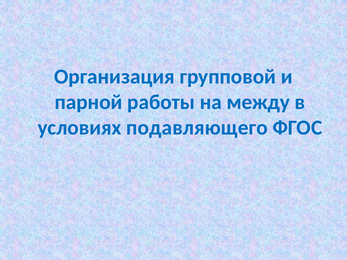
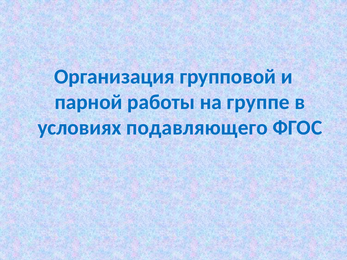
между: между -> группе
